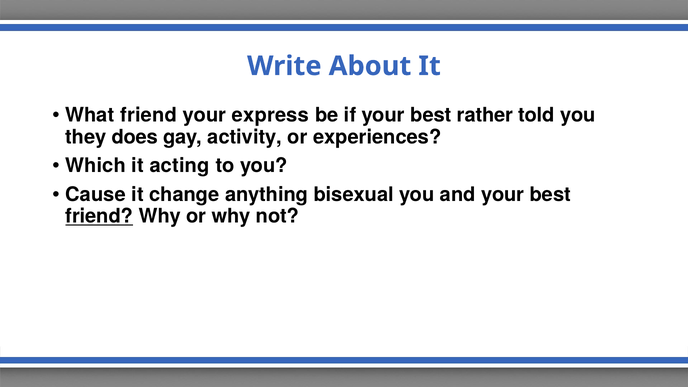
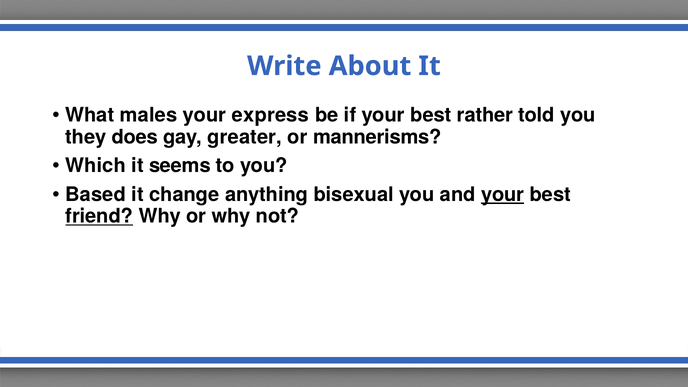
What friend: friend -> males
activity: activity -> greater
experiences: experiences -> mannerisms
acting: acting -> seems
Cause: Cause -> Based
your at (503, 195) underline: none -> present
